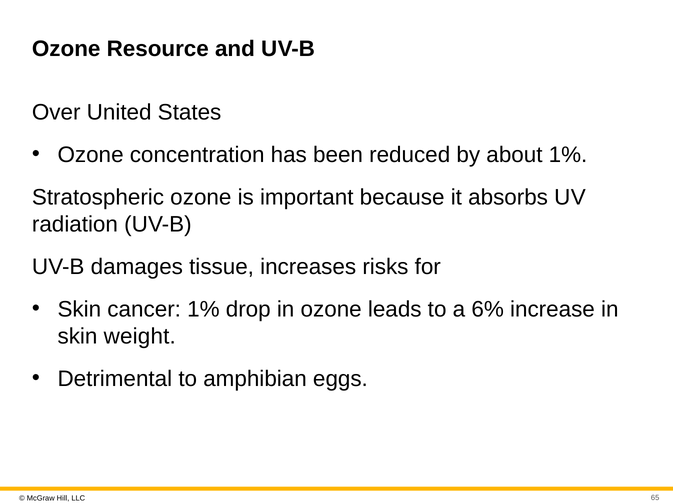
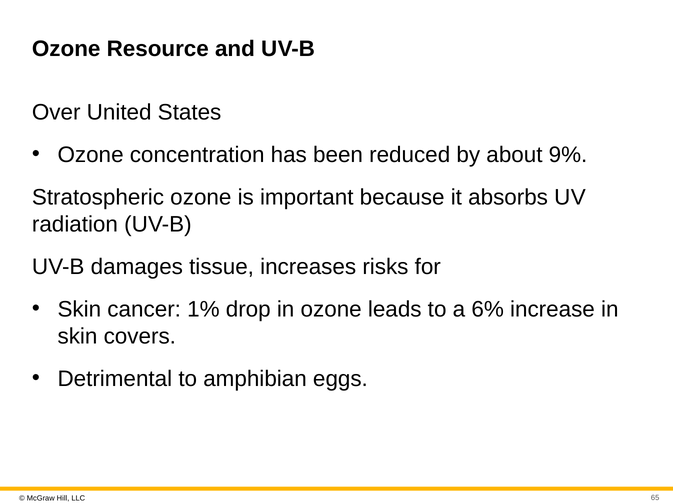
about 1%: 1% -> 9%
weight: weight -> covers
